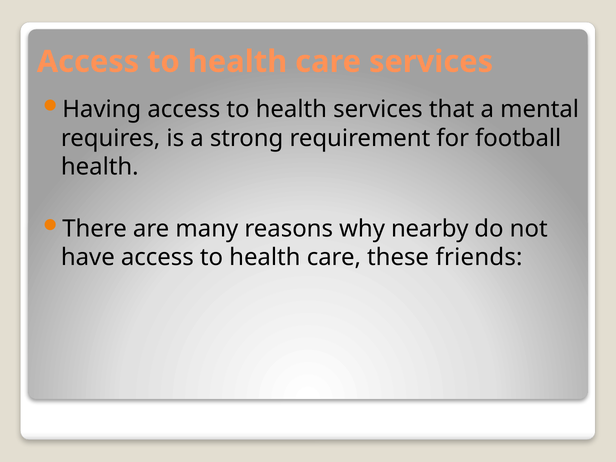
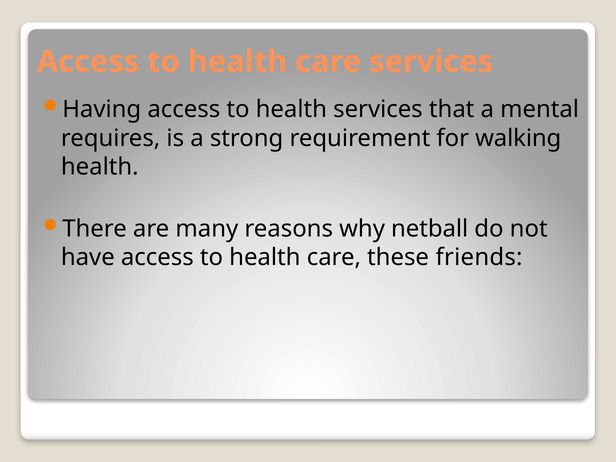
football: football -> walking
nearby: nearby -> netball
